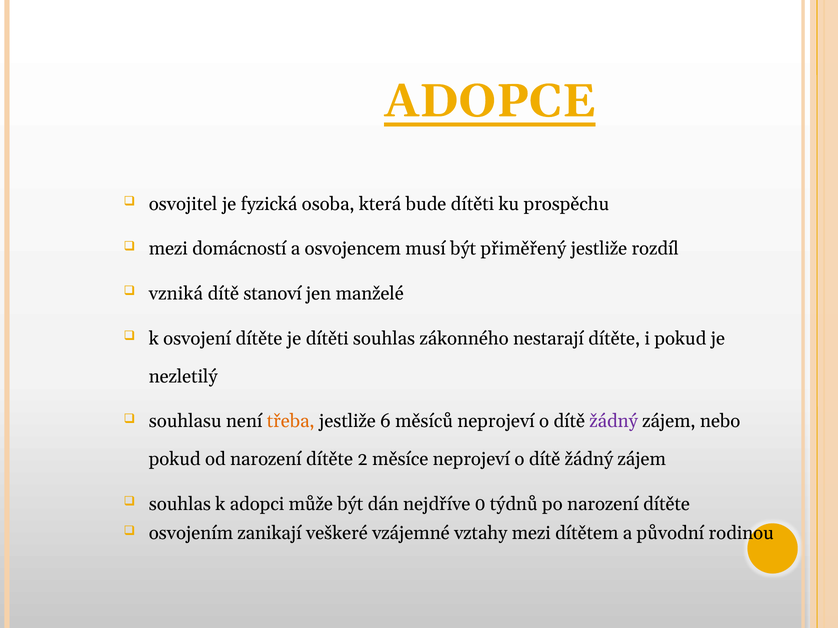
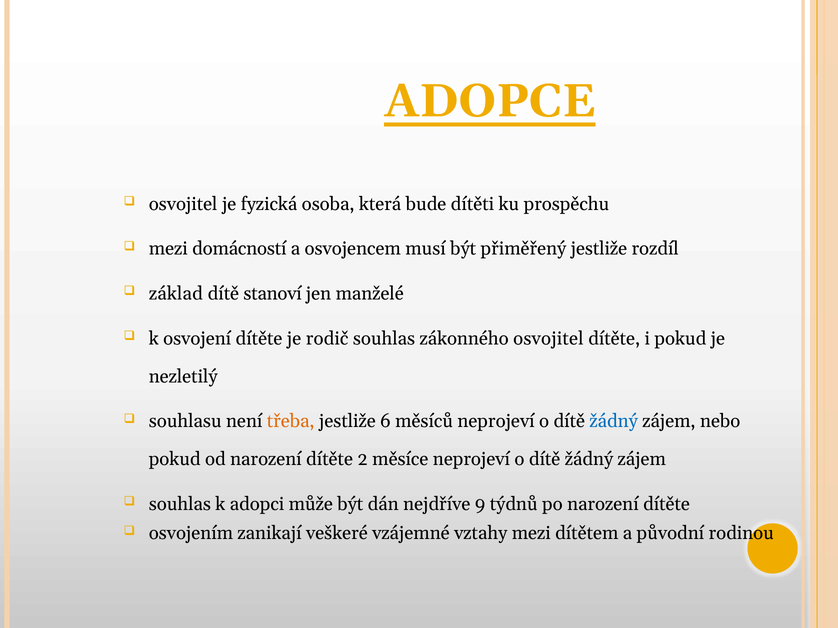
vzniká: vzniká -> základ
je dítěti: dítěti -> rodič
zákonného nestarají: nestarají -> osvojitel
žádný at (614, 422) colour: purple -> blue
0: 0 -> 9
